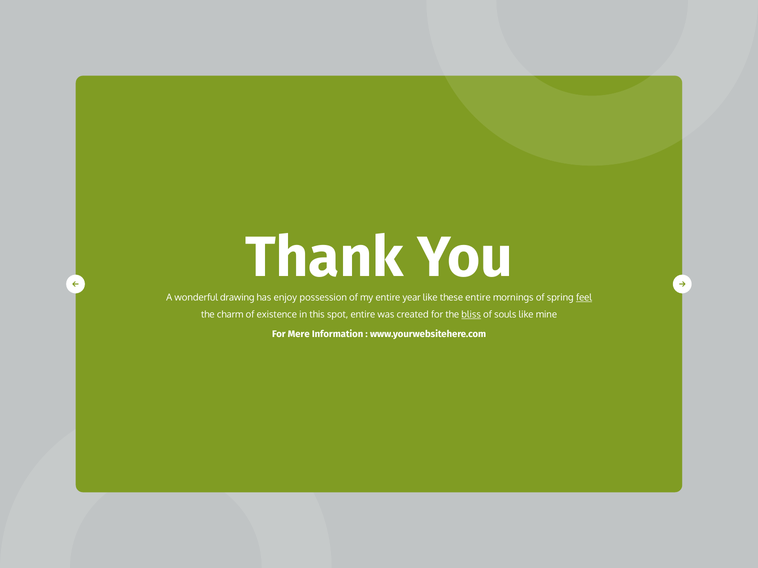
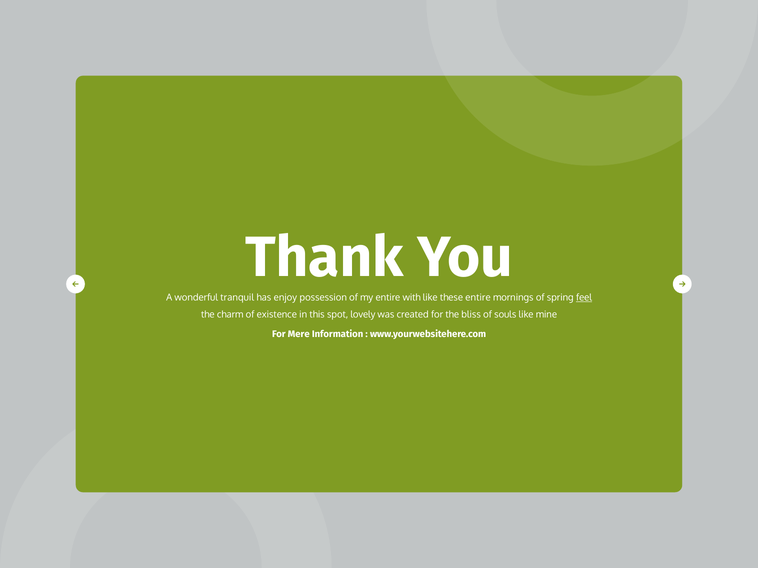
drawing: drawing -> tranquil
year: year -> with
spot entire: entire -> lovely
bliss underline: present -> none
